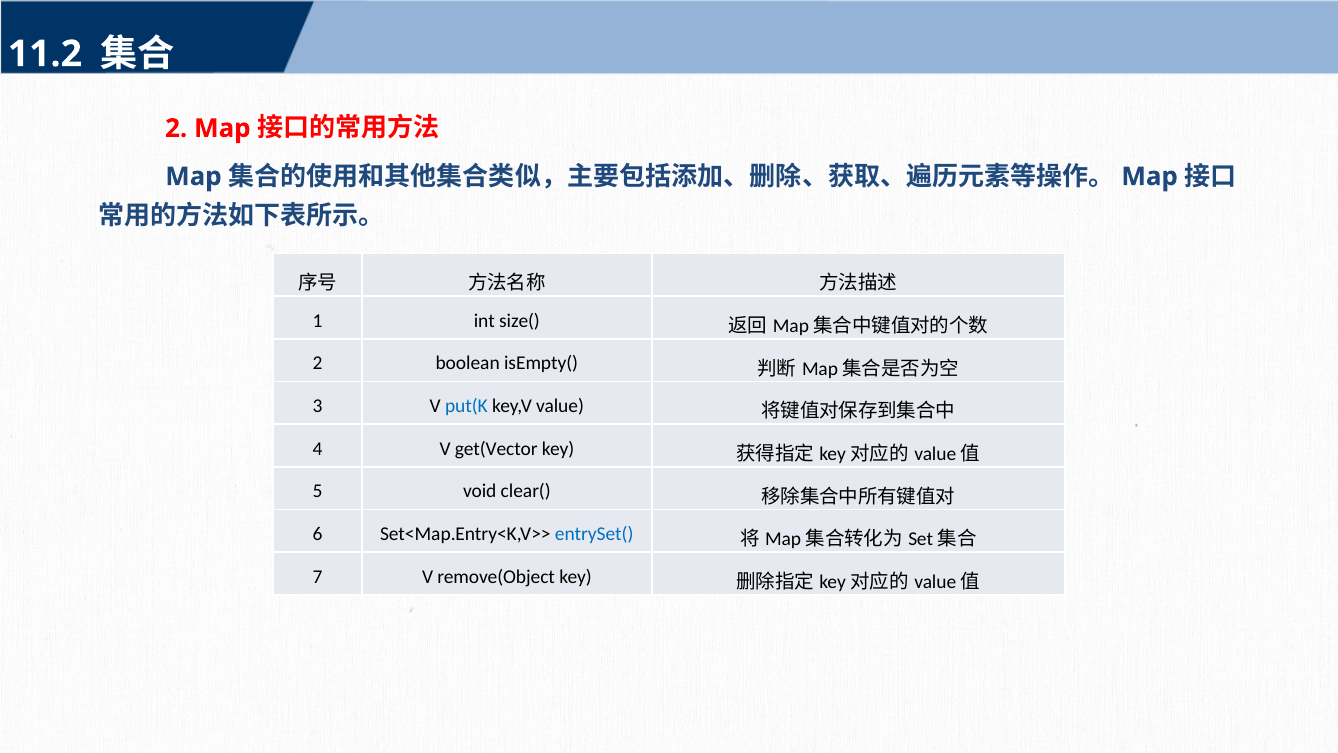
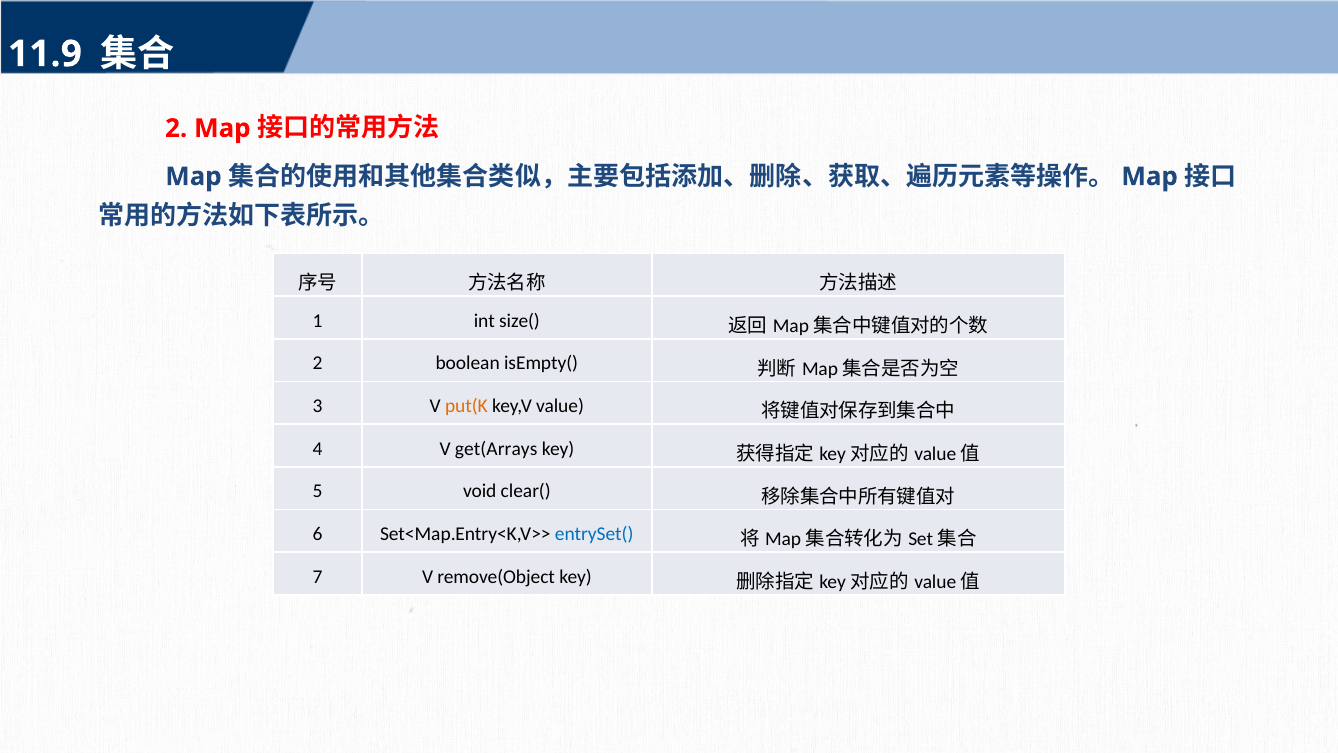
11.2: 11.2 -> 11.9
put(K colour: blue -> orange
get(Vector: get(Vector -> get(Arrays
